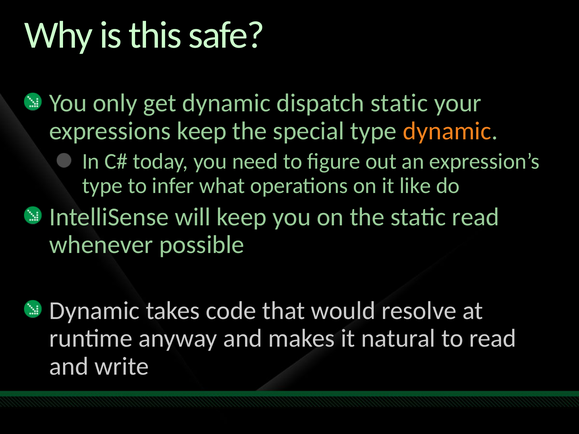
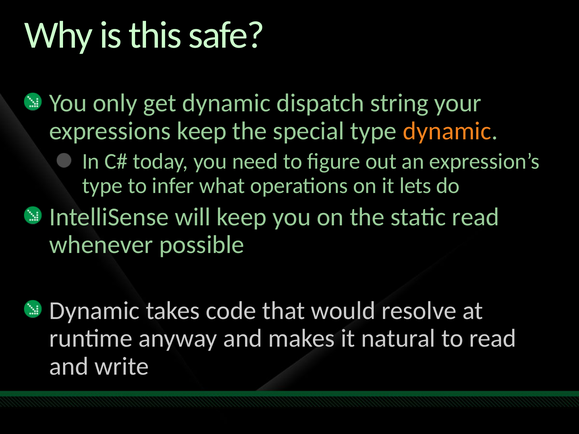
dispatch static: static -> string
like: like -> lets
